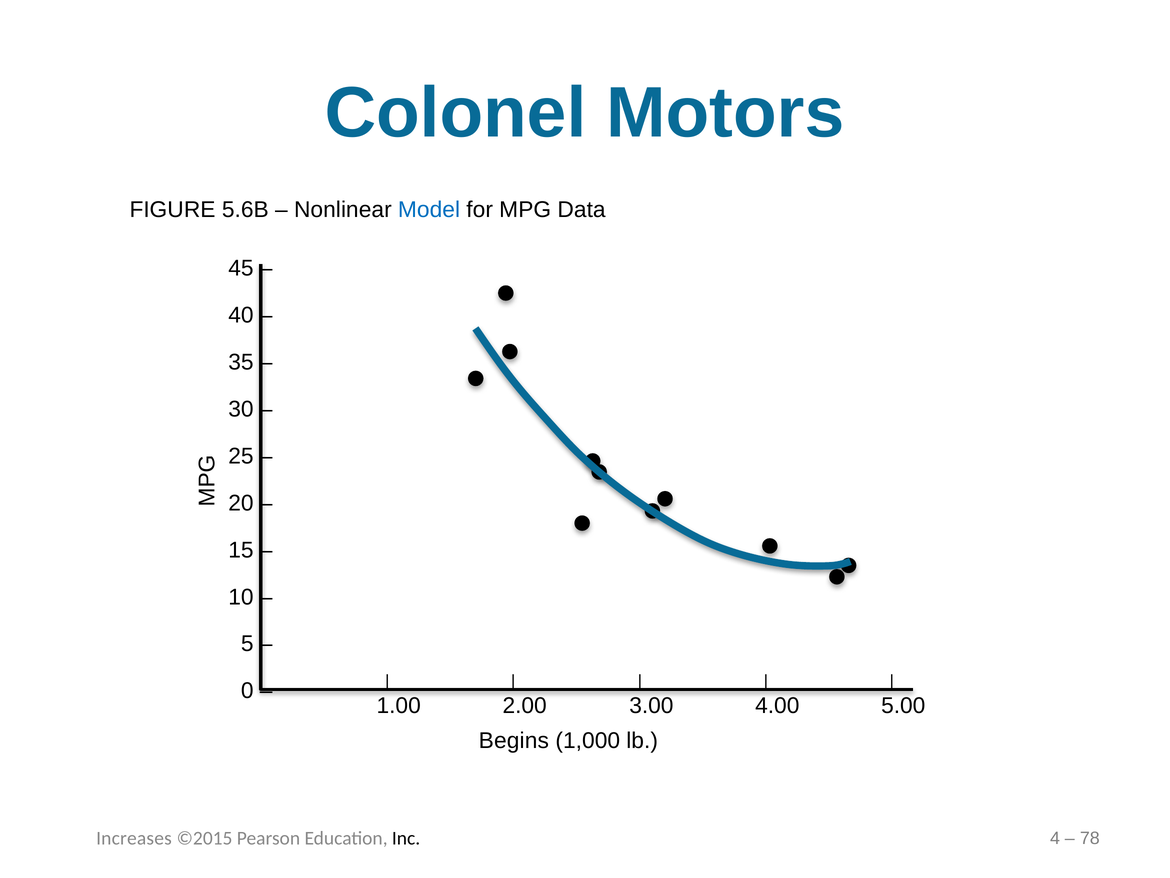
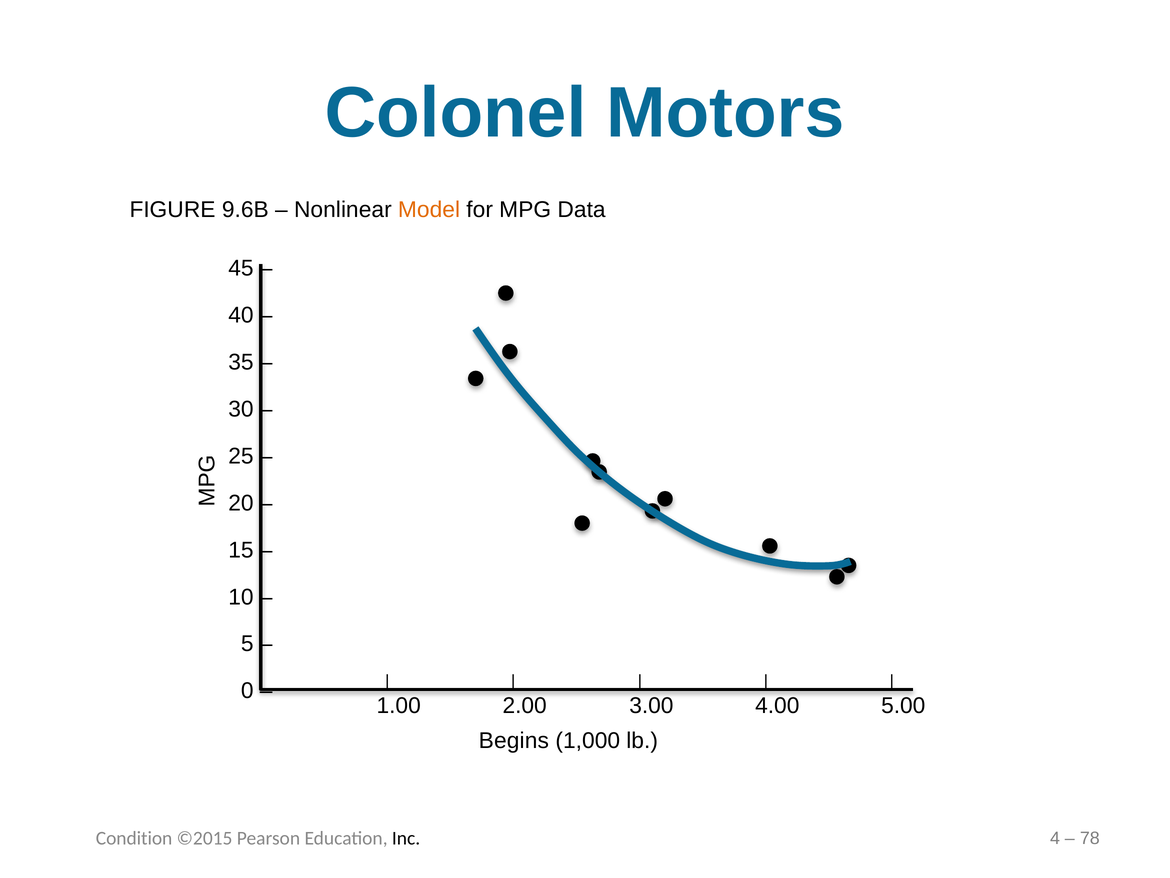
5.6B: 5.6B -> 9.6B
Model colour: blue -> orange
Increases: Increases -> Condition
